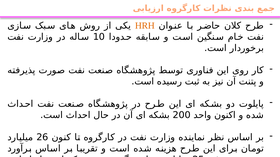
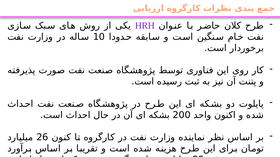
HRH colour: orange -> purple
